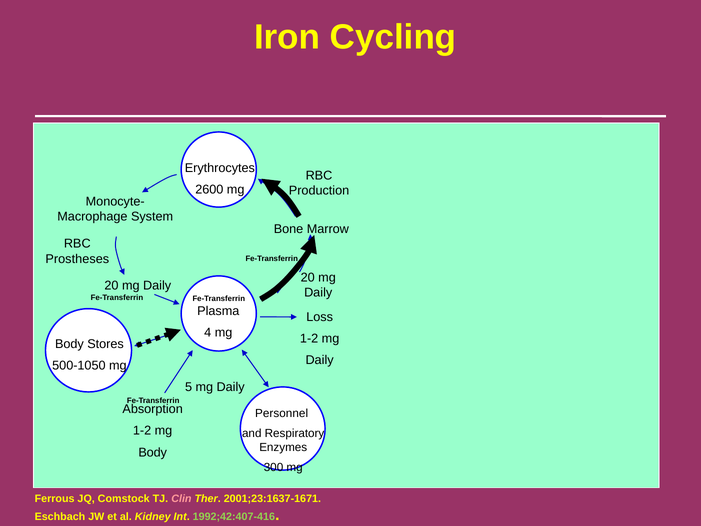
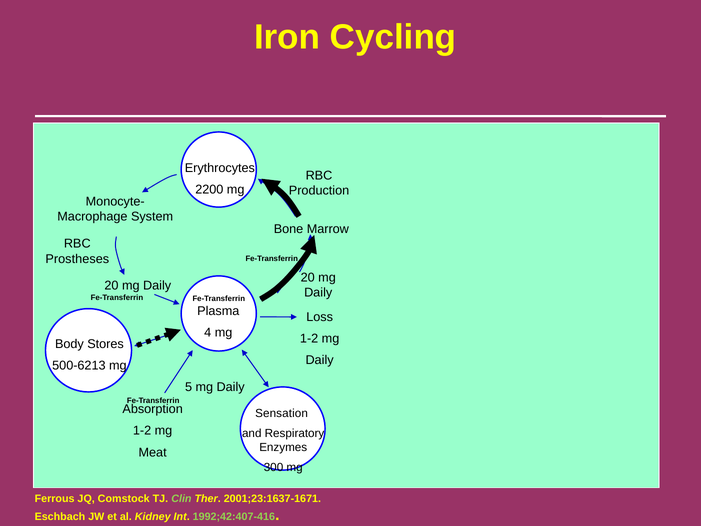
2600: 2600 -> 2200
500-1050: 500-1050 -> 500-6213
Personnel: Personnel -> Sensation
Body at (153, 452): Body -> Meat
Clin colour: pink -> light green
